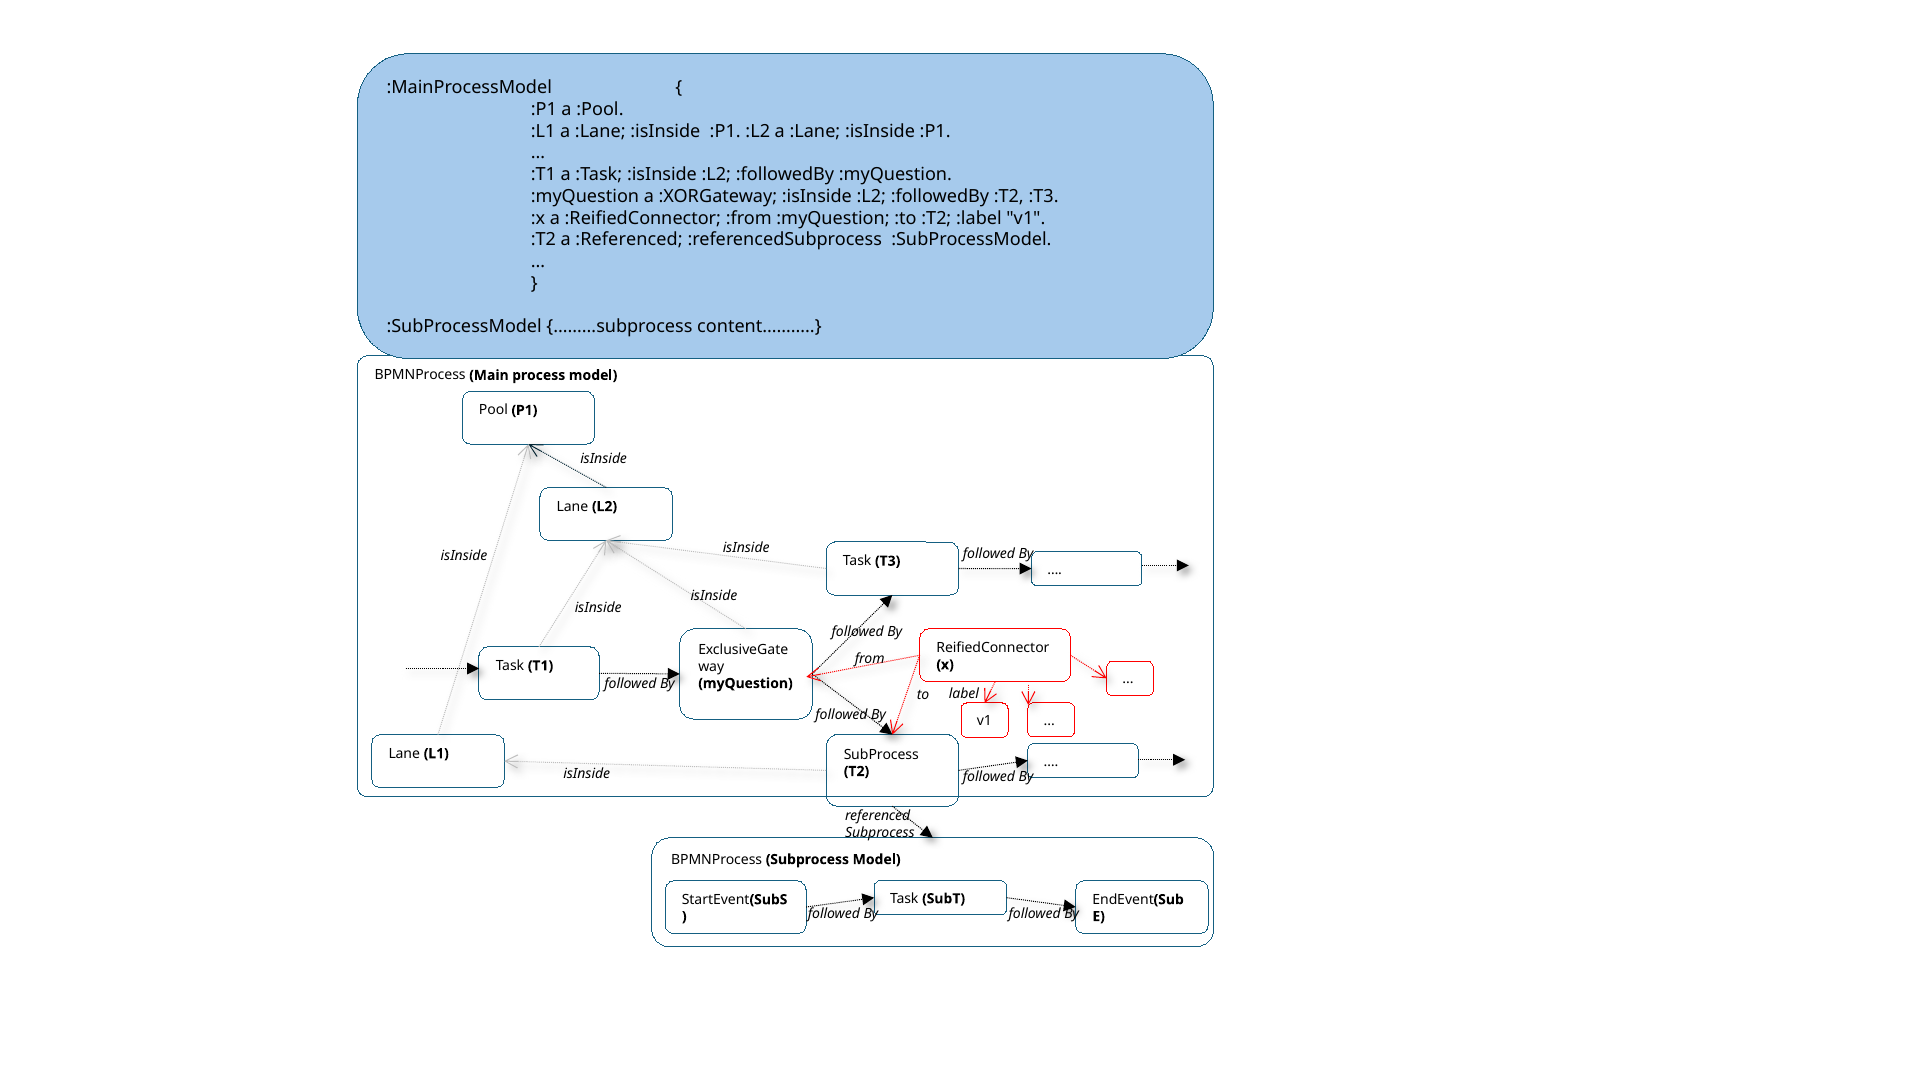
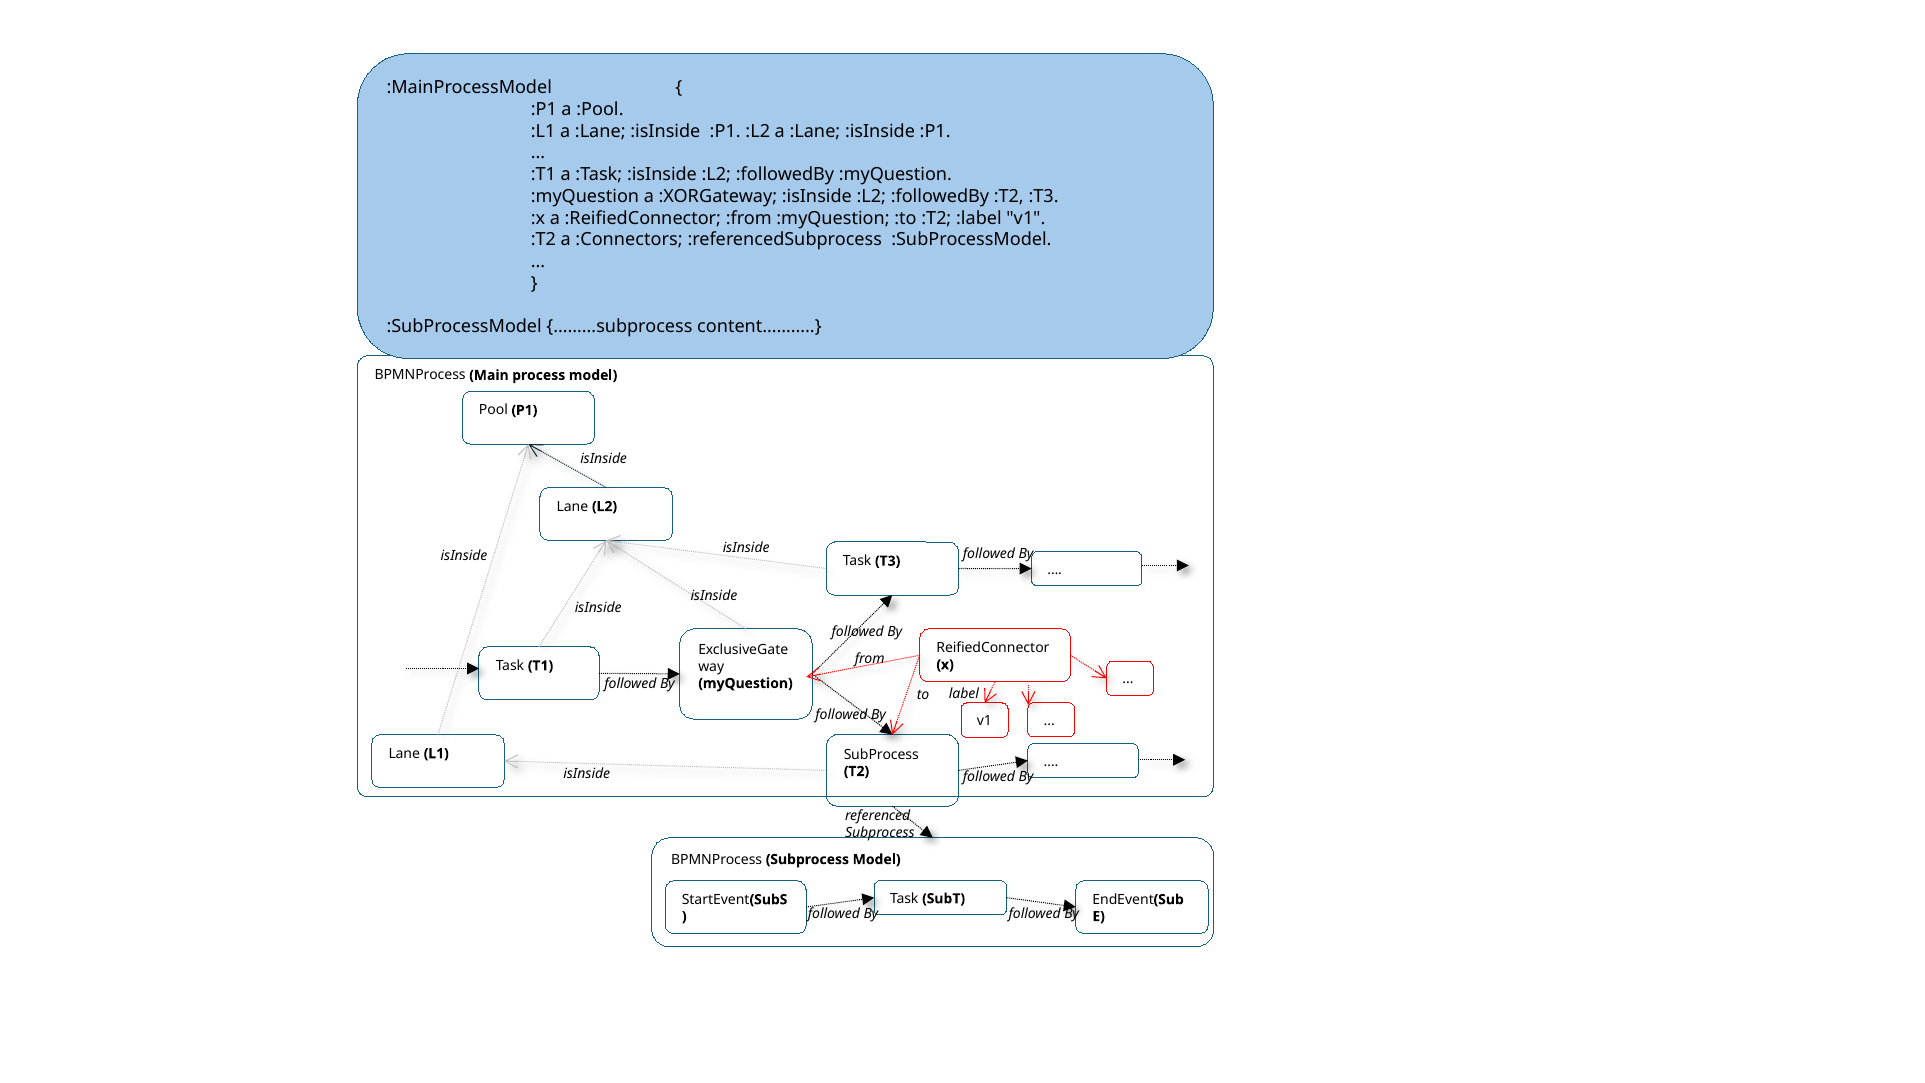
:Referenced: :Referenced -> :Connectors
